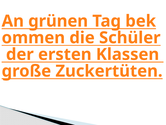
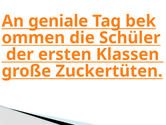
grünen: grünen -> geniale
